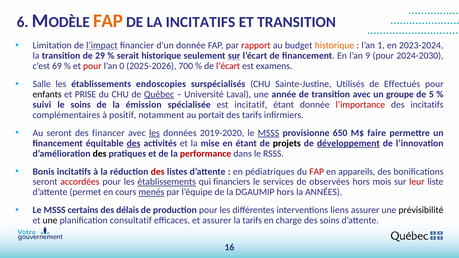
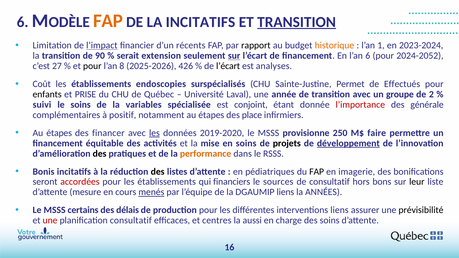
TRANSITION at (297, 22) underline: none -> present
d’un donnée: donnée -> récents
rapport colour: red -> black
29: 29 -> 90
serait historique: historique -> extension
l’an 9: 9 -> 6
2024-2030: 2024-2030 -> 2024-2052
69: 69 -> 27
pour at (92, 66) colour: red -> black
0: 0 -> 8
700: 700 -> 426
l’écart at (228, 66) colour: red -> black
examens: examens -> analyses
Salle: Salle -> Coût
Utilisés: Utilisés -> Permet
Québec underline: present -> none
5: 5 -> 2
émission: émission -> variables
incitatif: incitatif -> conjoint
des incitatifs: incitatifs -> générale
notamment au portait: portait -> étapes
des tarifs: tarifs -> place
seront at (59, 133): seront -> étapes
MSSS at (268, 133) underline: present -> none
650: 650 -> 250
des at (134, 143) underline: present -> none
en étant: étant -> soins
performance colour: red -> orange
des at (158, 172) colour: red -> black
FAP at (317, 172) colour: red -> black
appareils: appareils -> imagerie
établissements at (167, 182) underline: present -> none
services: services -> sources
de observées: observées -> consultatif
mois: mois -> bons
leur colour: red -> black
permet: permet -> mesure
DGAUMIP hors: hors -> liens
une at (50, 221) colour: black -> red
et assurer: assurer -> centres
la tarifs: tarifs -> aussi
